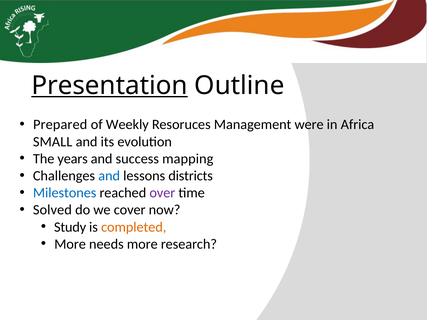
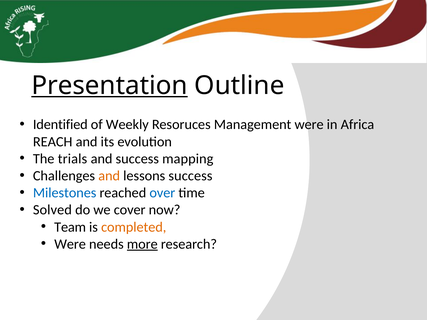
Prepared: Prepared -> Identified
SMALL: SMALL -> REACH
years: years -> trials
and at (109, 176) colour: blue -> orange
lessons districts: districts -> success
over colour: purple -> blue
Study: Study -> Team
More at (70, 244): More -> Were
more at (142, 244) underline: none -> present
